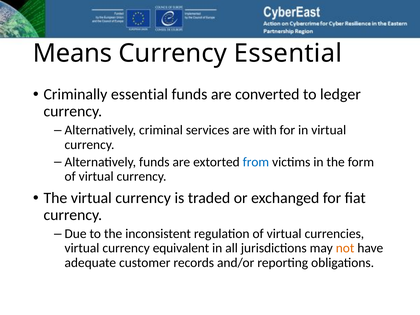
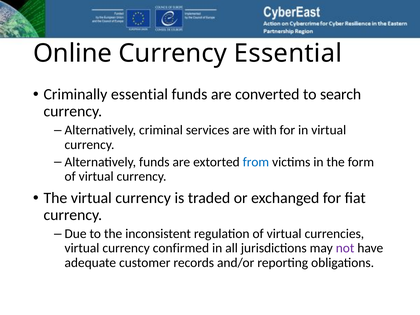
Means: Means -> Online
ledger: ledger -> search
equivalent: equivalent -> confirmed
not colour: orange -> purple
